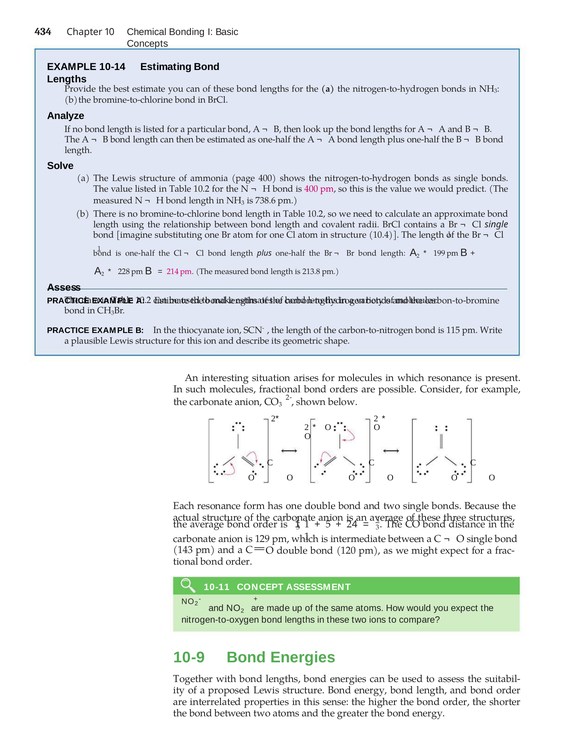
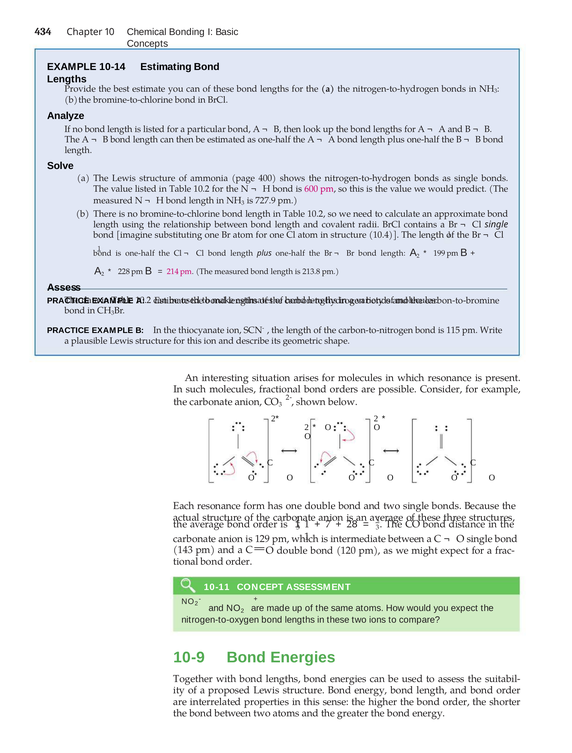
is 400: 400 -> 600
738.6: 738.6 -> 727.9
5: 5 -> 7
4: 4 -> 8
